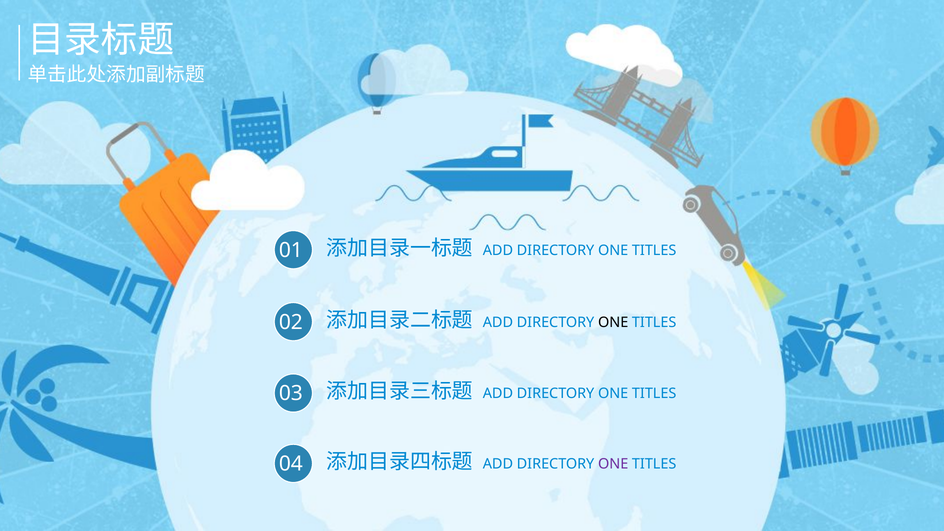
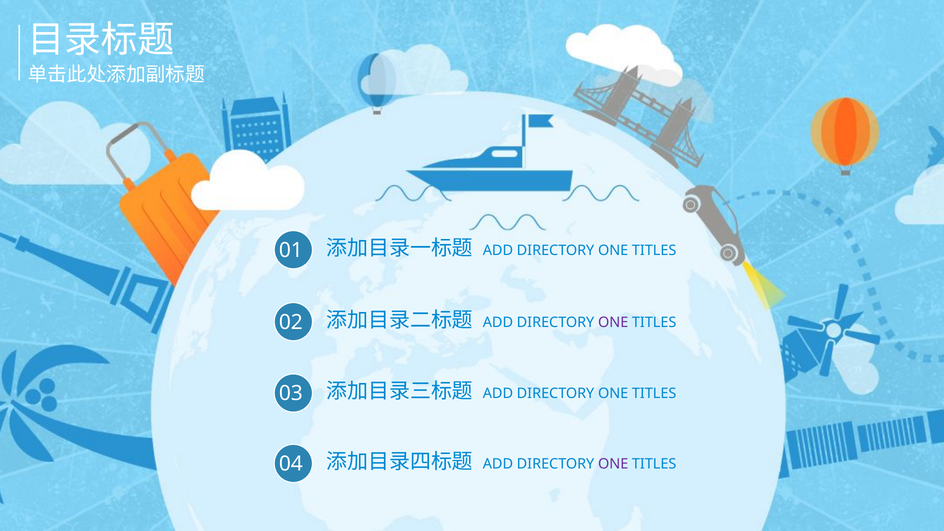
ONE at (613, 322) colour: black -> purple
